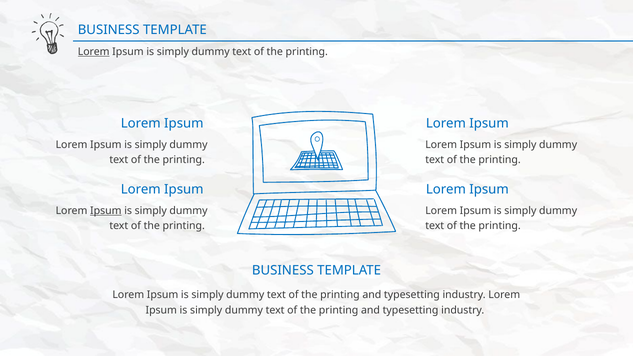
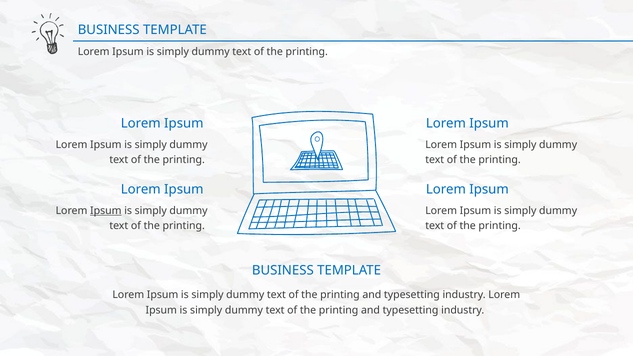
Lorem at (94, 52) underline: present -> none
